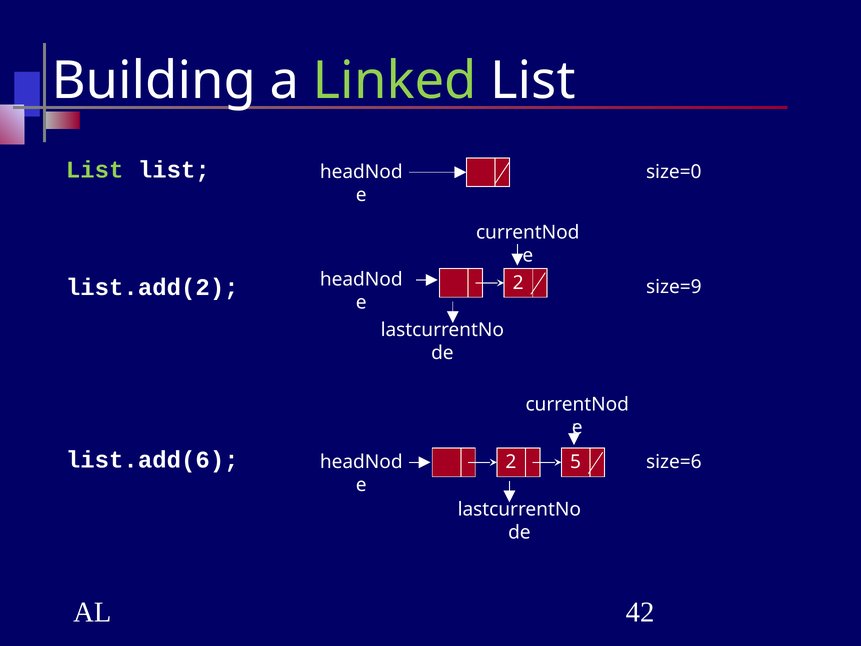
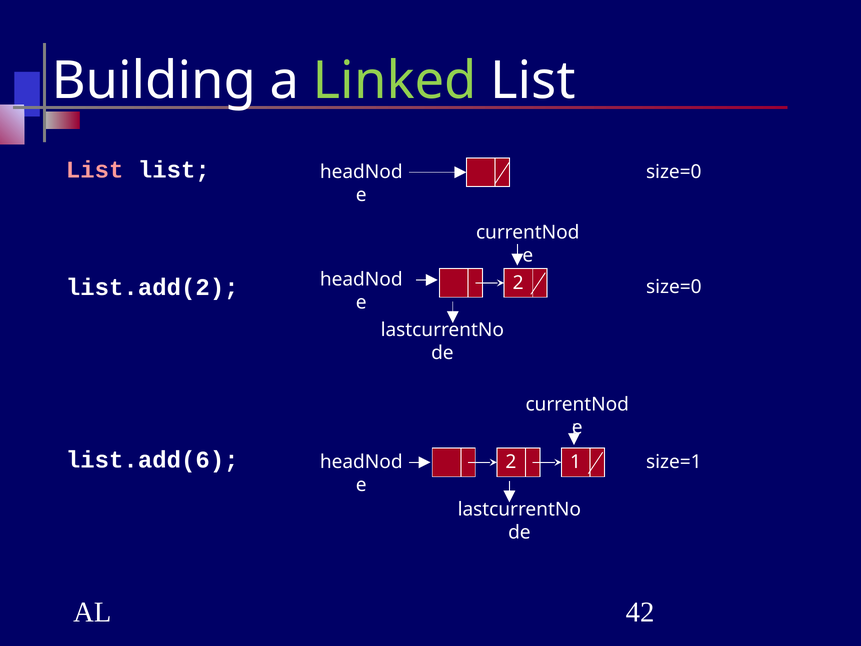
List at (95, 170) colour: light green -> pink
size=9 at (674, 287): size=9 -> size=0
5: 5 -> 1
size=6: size=6 -> size=1
